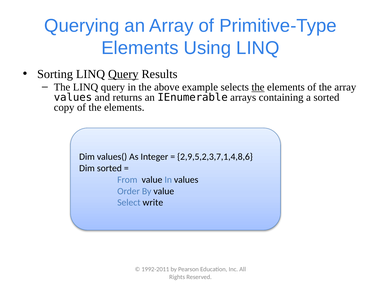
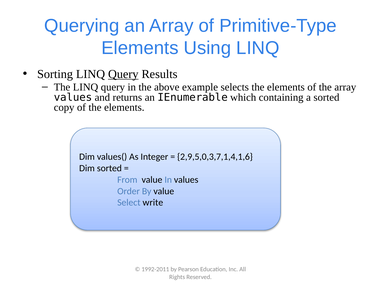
the at (258, 87) underline: present -> none
arrays: arrays -> which
2,9,5,2,3,7,1,4,8,6: 2,9,5,2,3,7,1,4,8,6 -> 2,9,5,0,3,7,1,4,1,6
